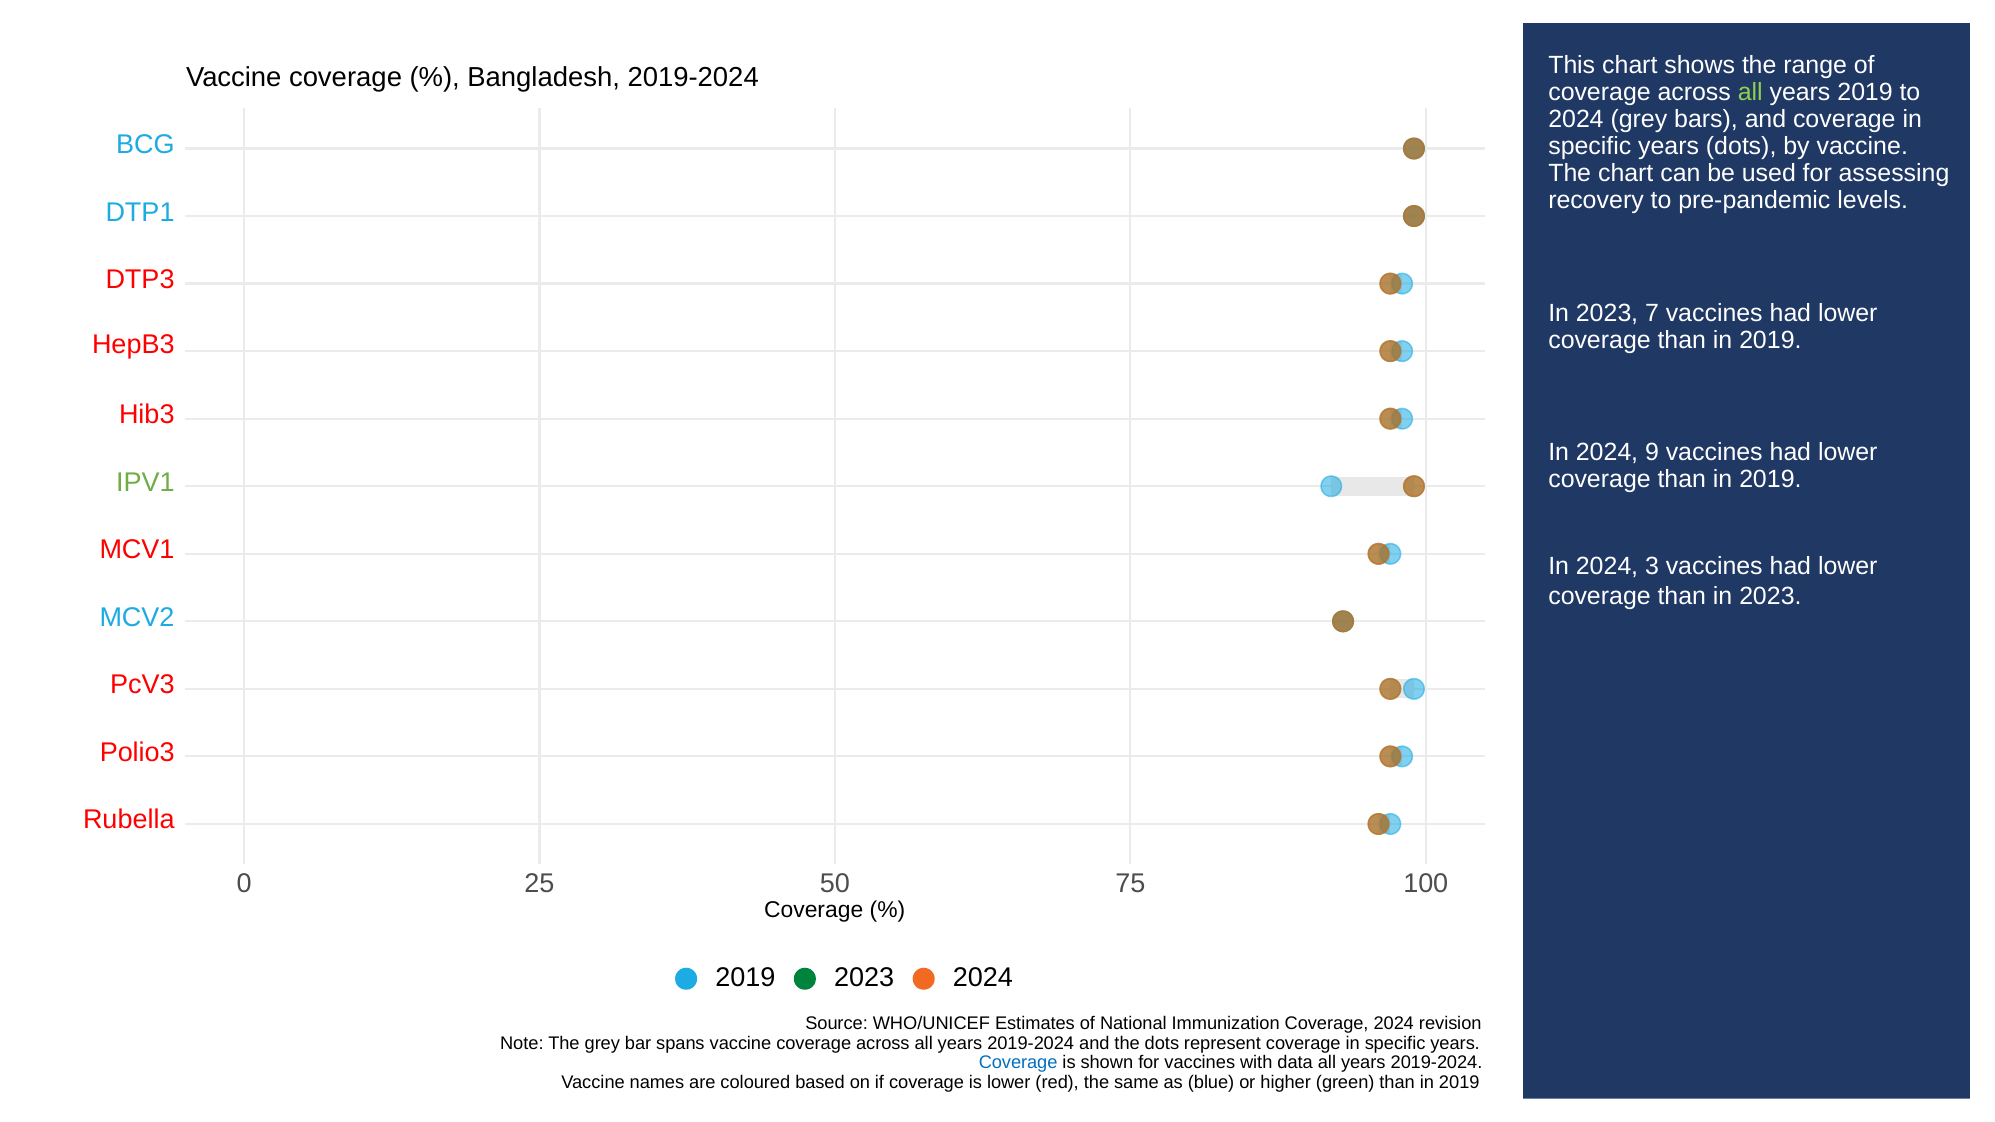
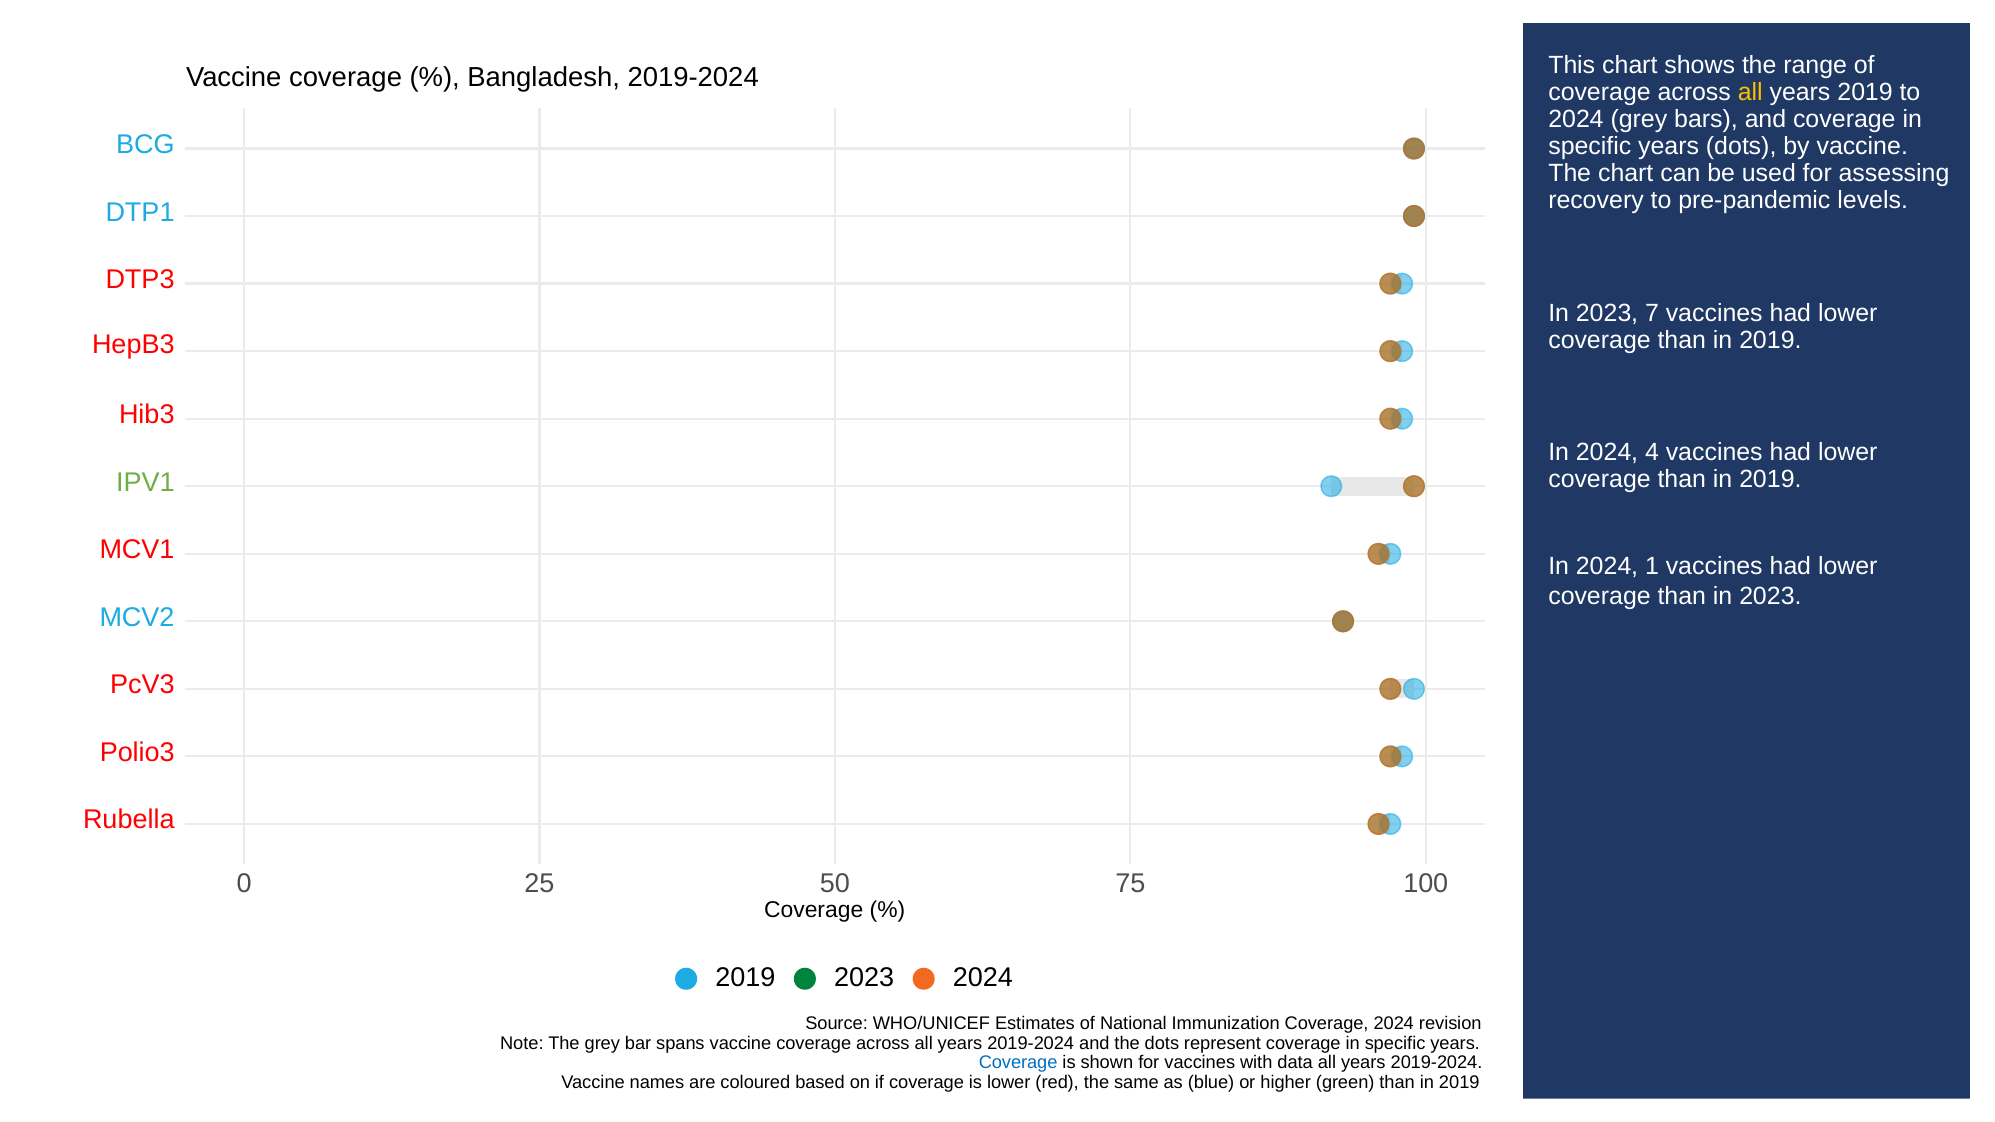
all at (1750, 93) colour: light green -> yellow
9: 9 -> 4
3: 3 -> 1
